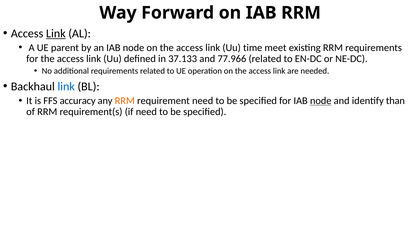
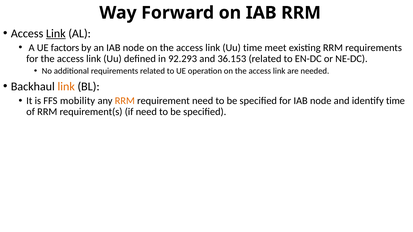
parent: parent -> factors
37.133: 37.133 -> 92.293
77.966: 77.966 -> 36.153
link at (66, 87) colour: blue -> orange
accuracy: accuracy -> mobility
node at (321, 101) underline: present -> none
identify than: than -> time
